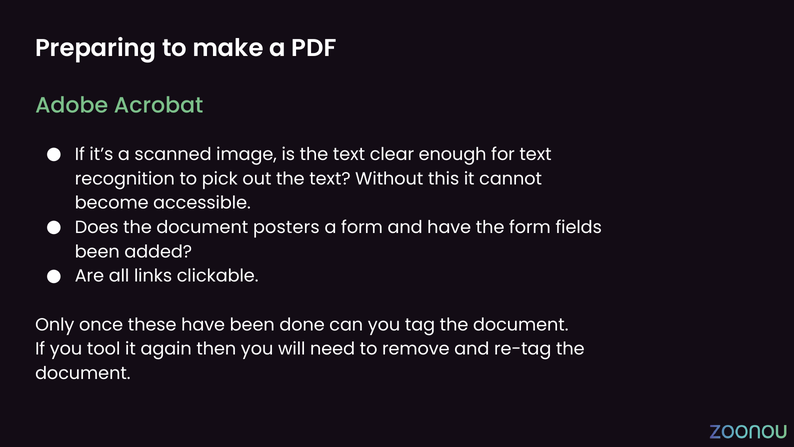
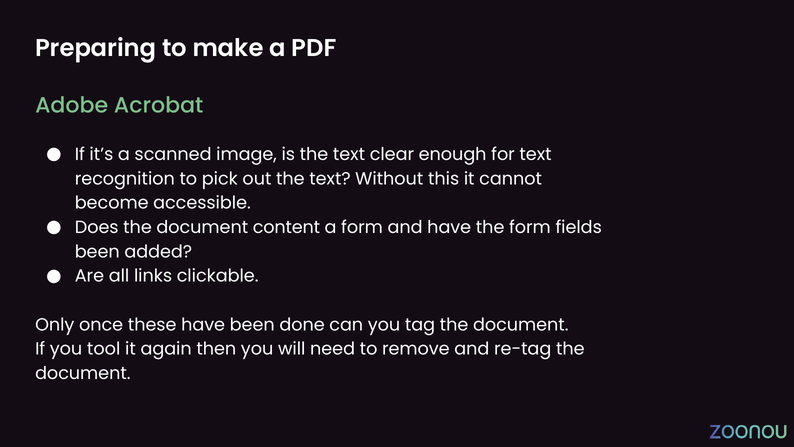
posters: posters -> content
